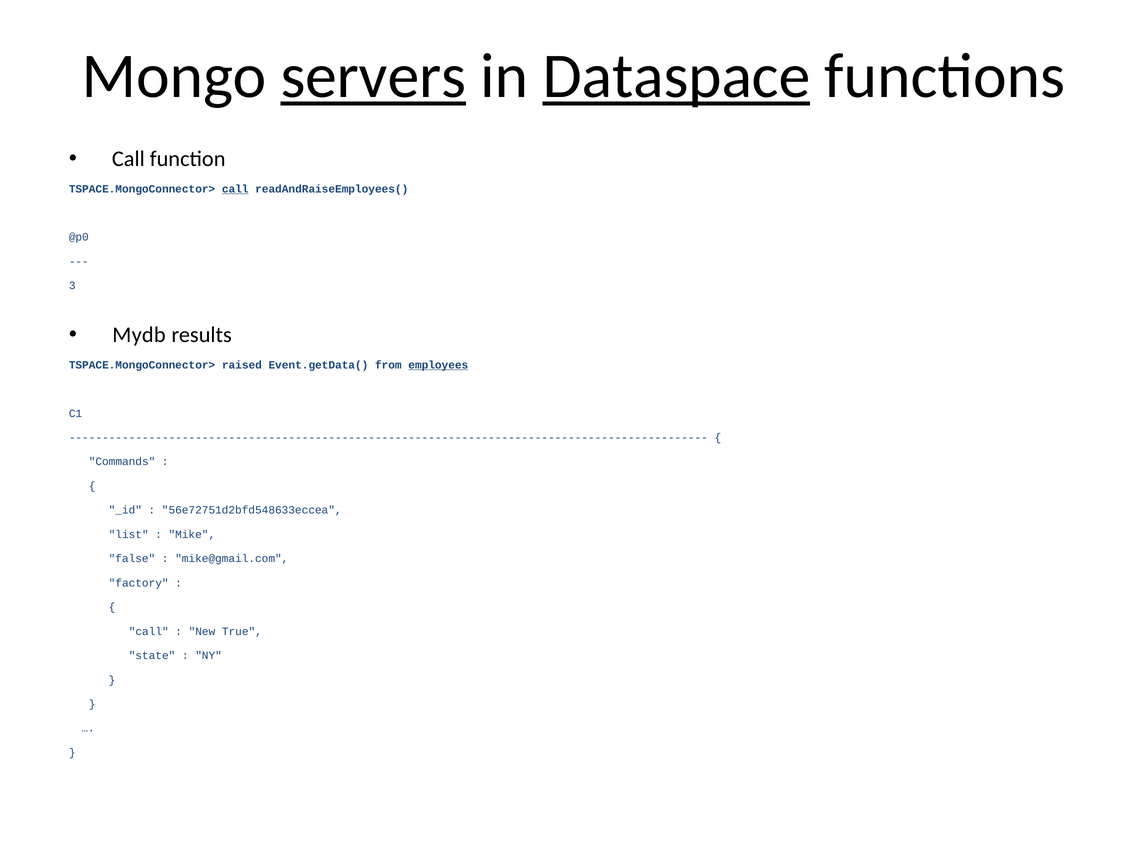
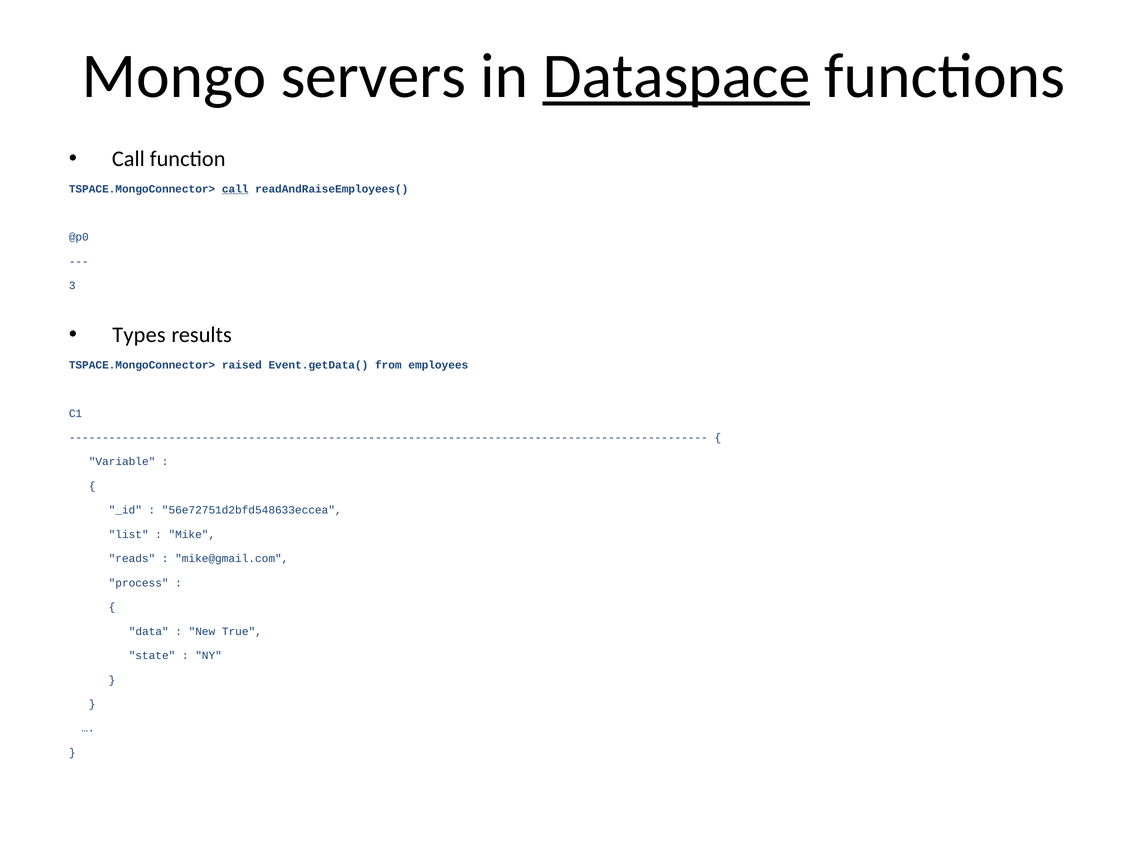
servers underline: present -> none
Mydb: Mydb -> Types
employees underline: present -> none
Commands: Commands -> Variable
false: false -> reads
factory: factory -> process
call at (149, 631): call -> data
